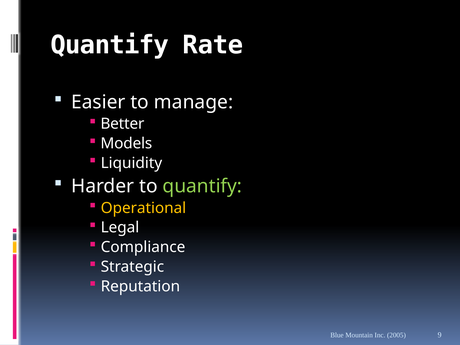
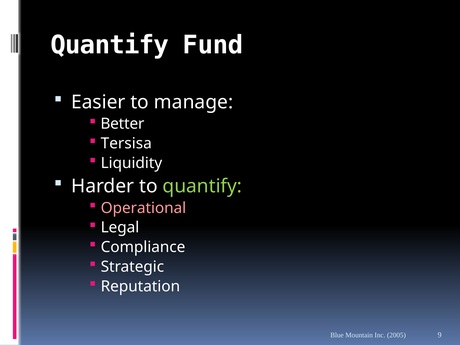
Rate: Rate -> Fund
Models: Models -> Tersisa
Operational colour: yellow -> pink
